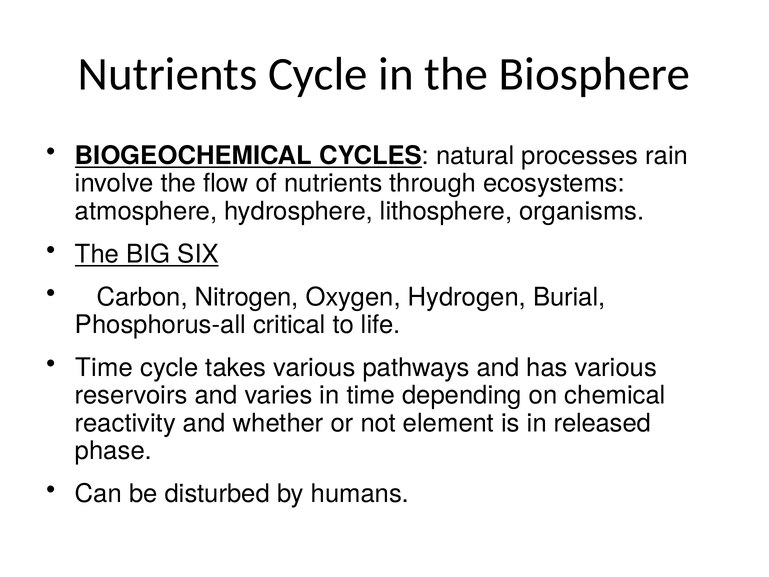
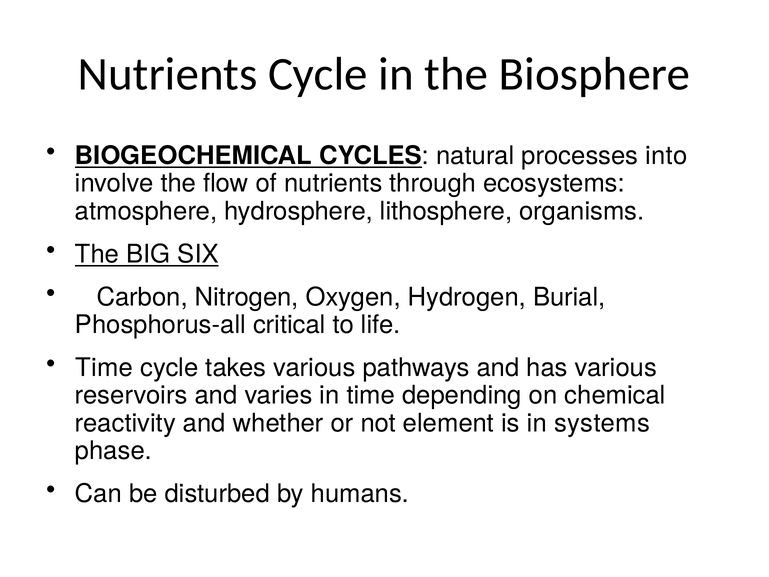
rain: rain -> into
released: released -> systems
